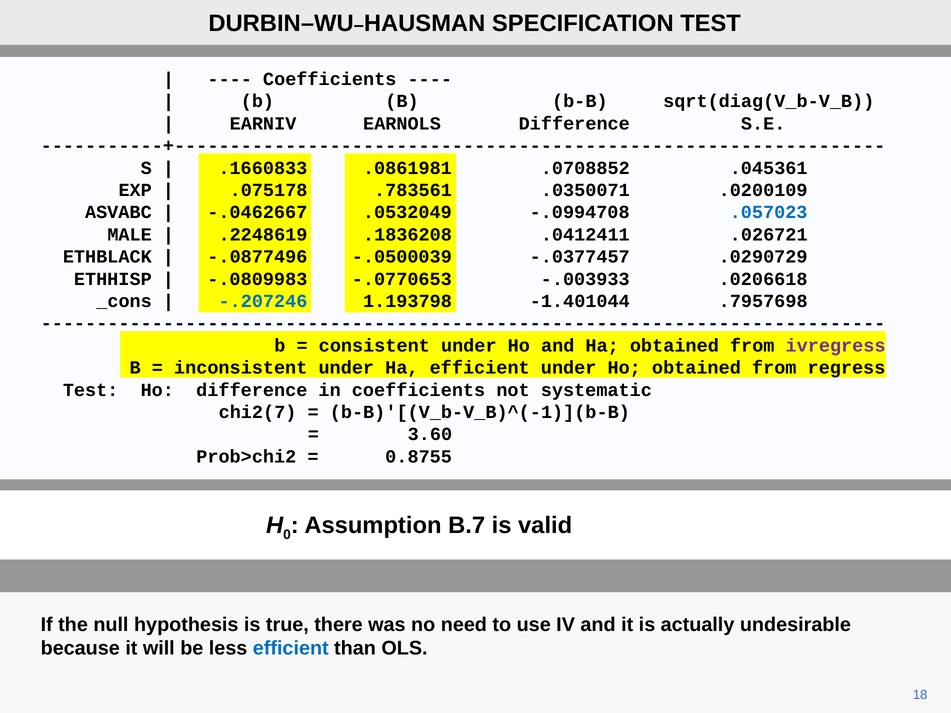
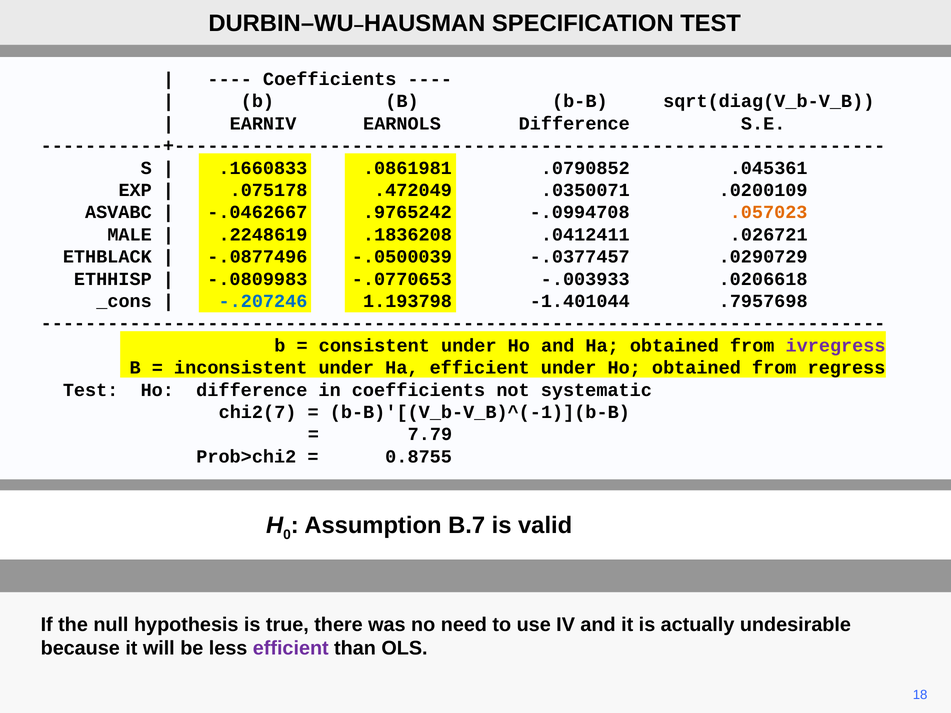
.0708852: .0708852 -> .0790852
.783561: .783561 -> .472049
.0532049: .0532049 -> .9765242
.057023 colour: blue -> orange
3.60: 3.60 -> 7.79
efficient at (291, 649) colour: blue -> purple
